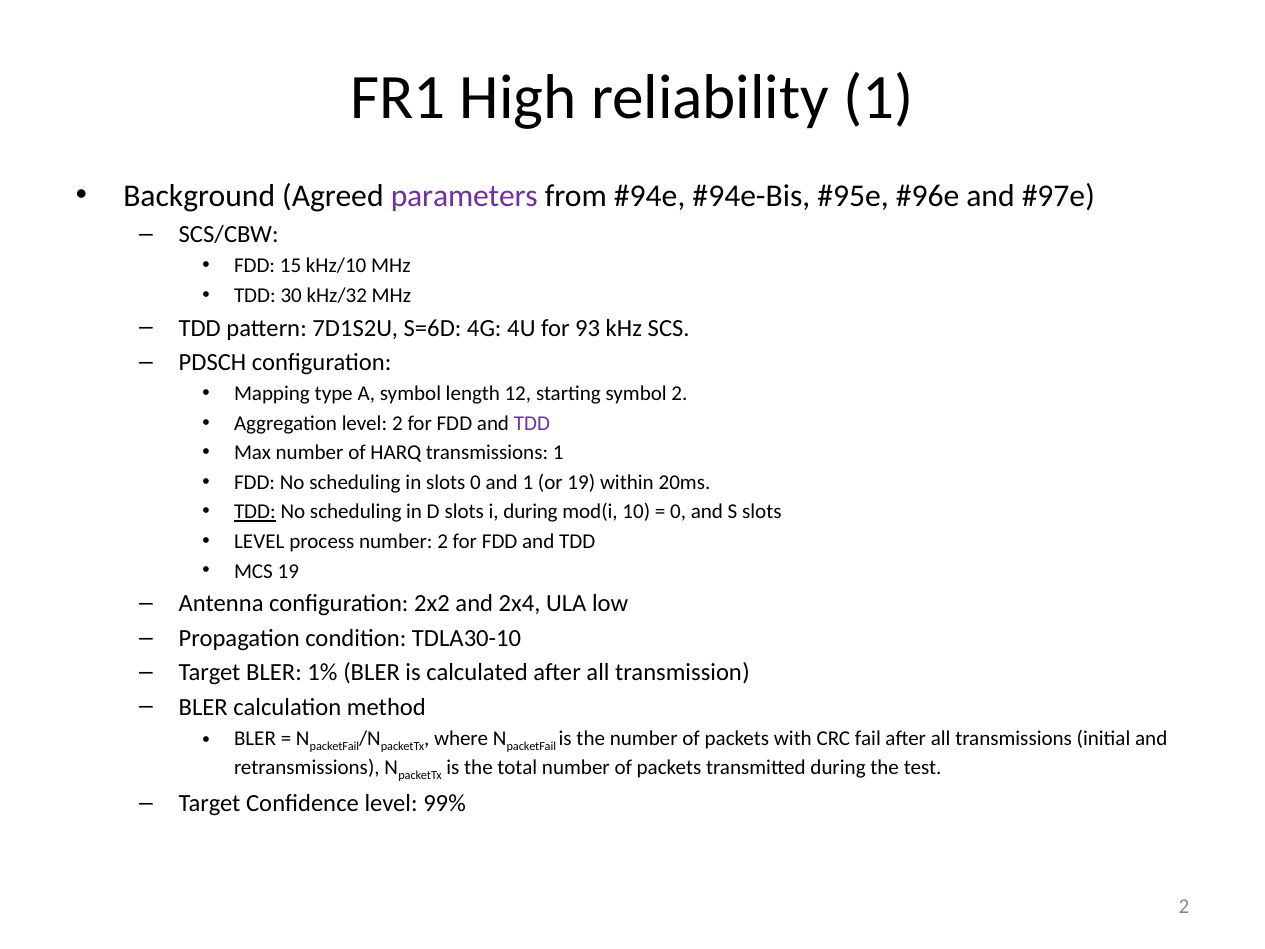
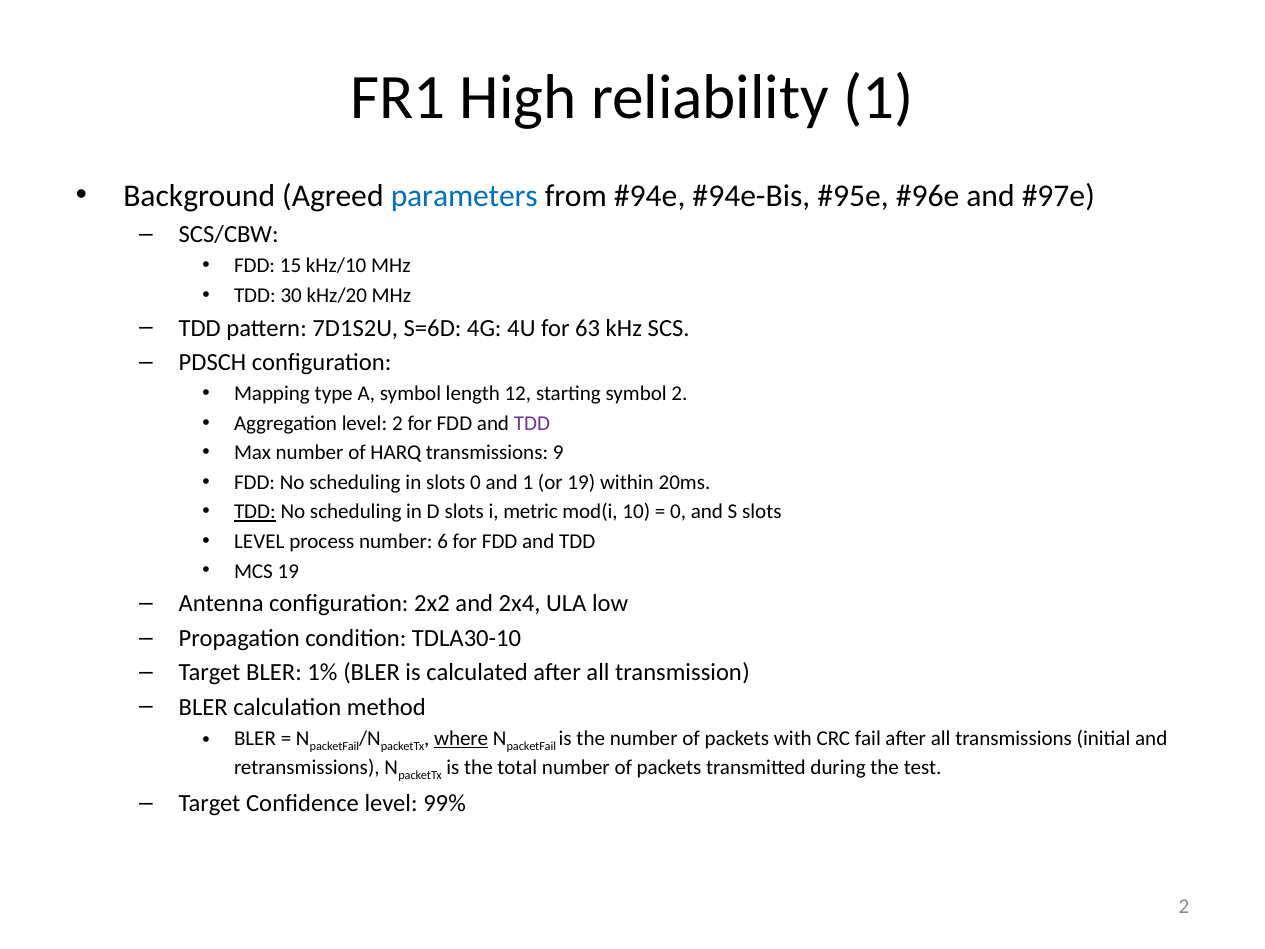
parameters colour: purple -> blue
kHz/32: kHz/32 -> kHz/20
93: 93 -> 63
transmissions 1: 1 -> 9
i during: during -> metric
number 2: 2 -> 6
where underline: none -> present
